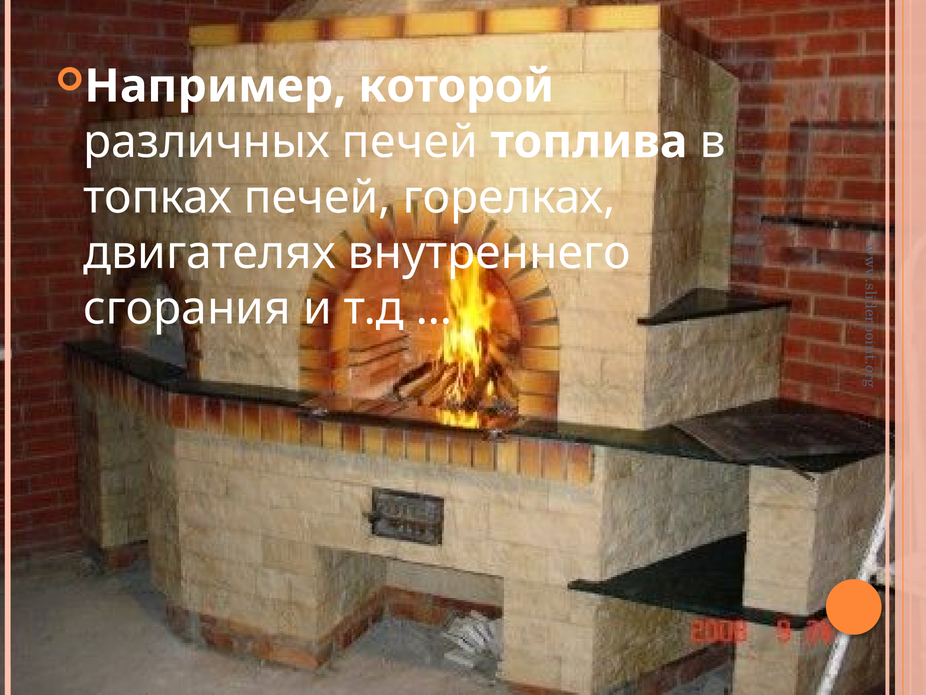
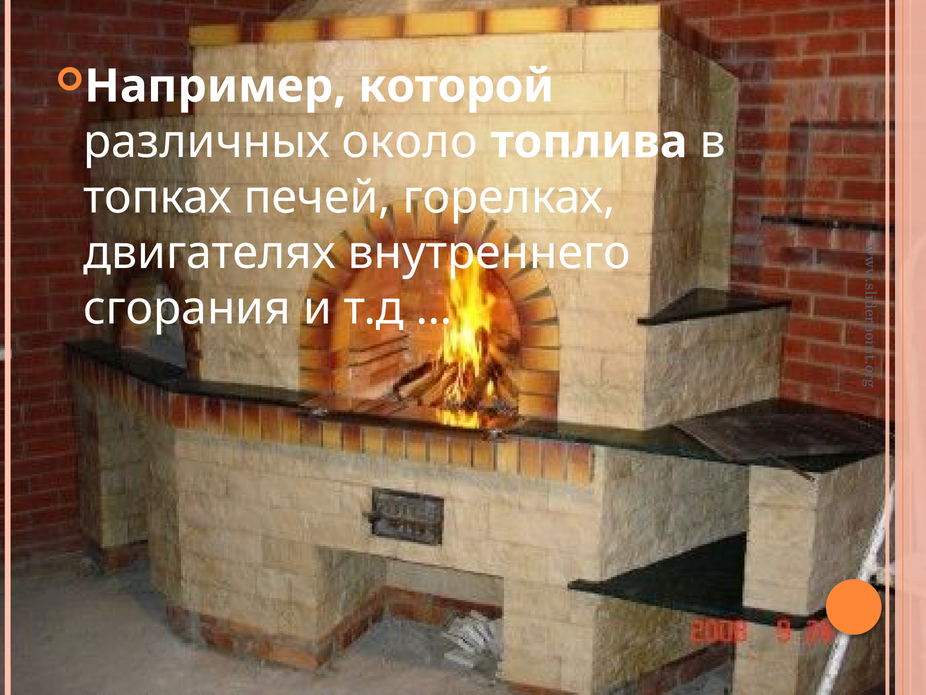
различных печей: печей -> около
